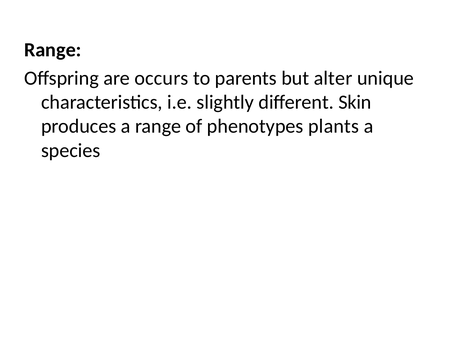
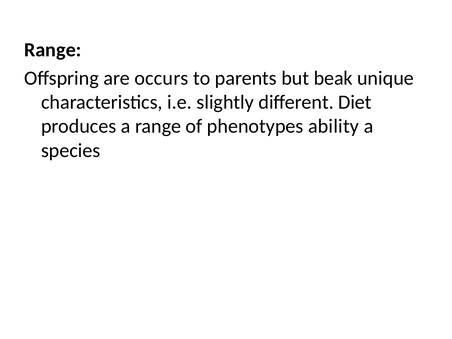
alter: alter -> beak
Skin: Skin -> Diet
plants: plants -> ability
